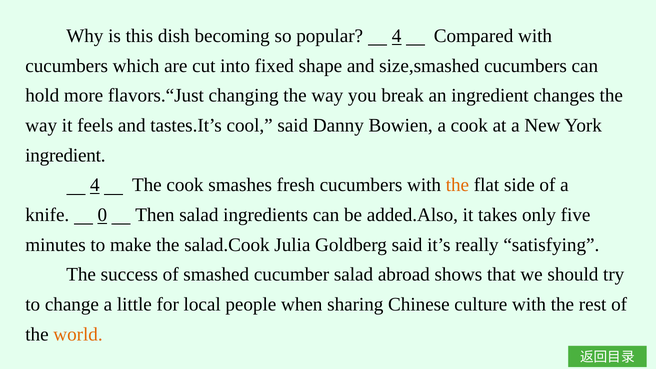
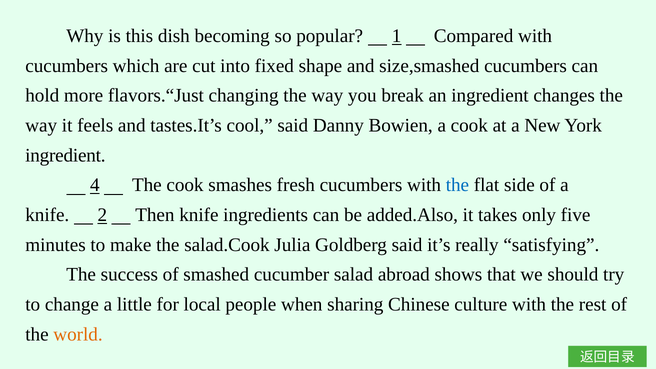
popular 4: 4 -> 1
the at (457, 185) colour: orange -> blue
0: 0 -> 2
Then salad: salad -> knife
